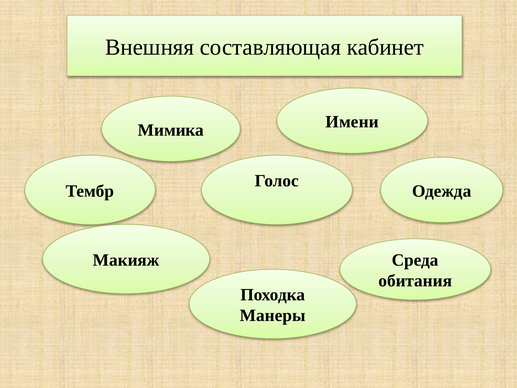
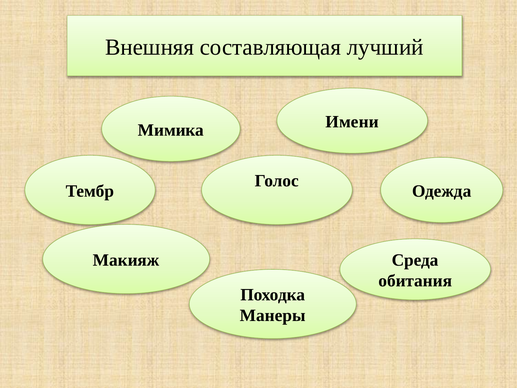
кабинет: кабинет -> лучший
